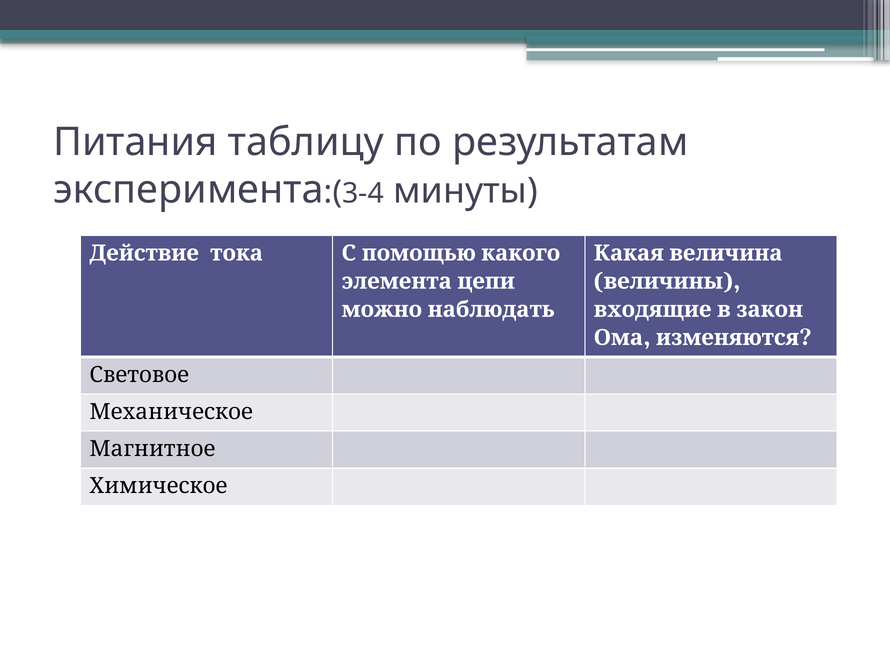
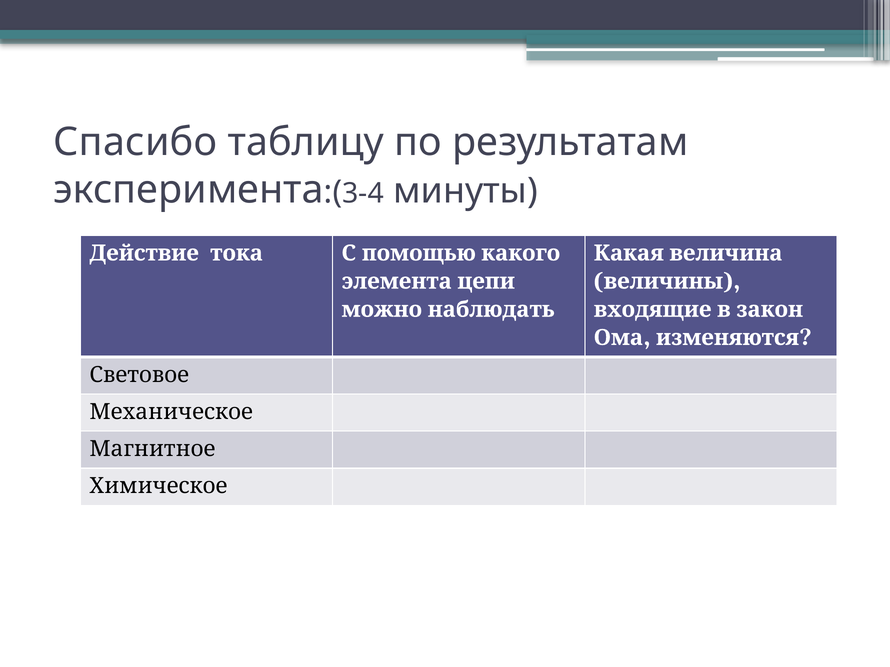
Питания: Питания -> Спасибо
